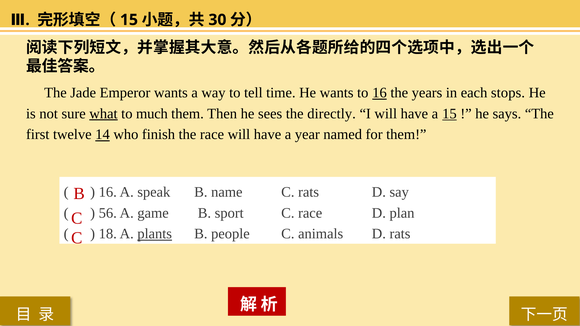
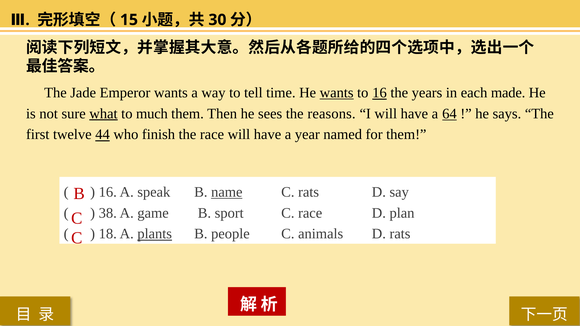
wants at (337, 93) underline: none -> present
stops: stops -> made
directly: directly -> reasons
a 15: 15 -> 64
14: 14 -> 44
name underline: none -> present
56: 56 -> 38
